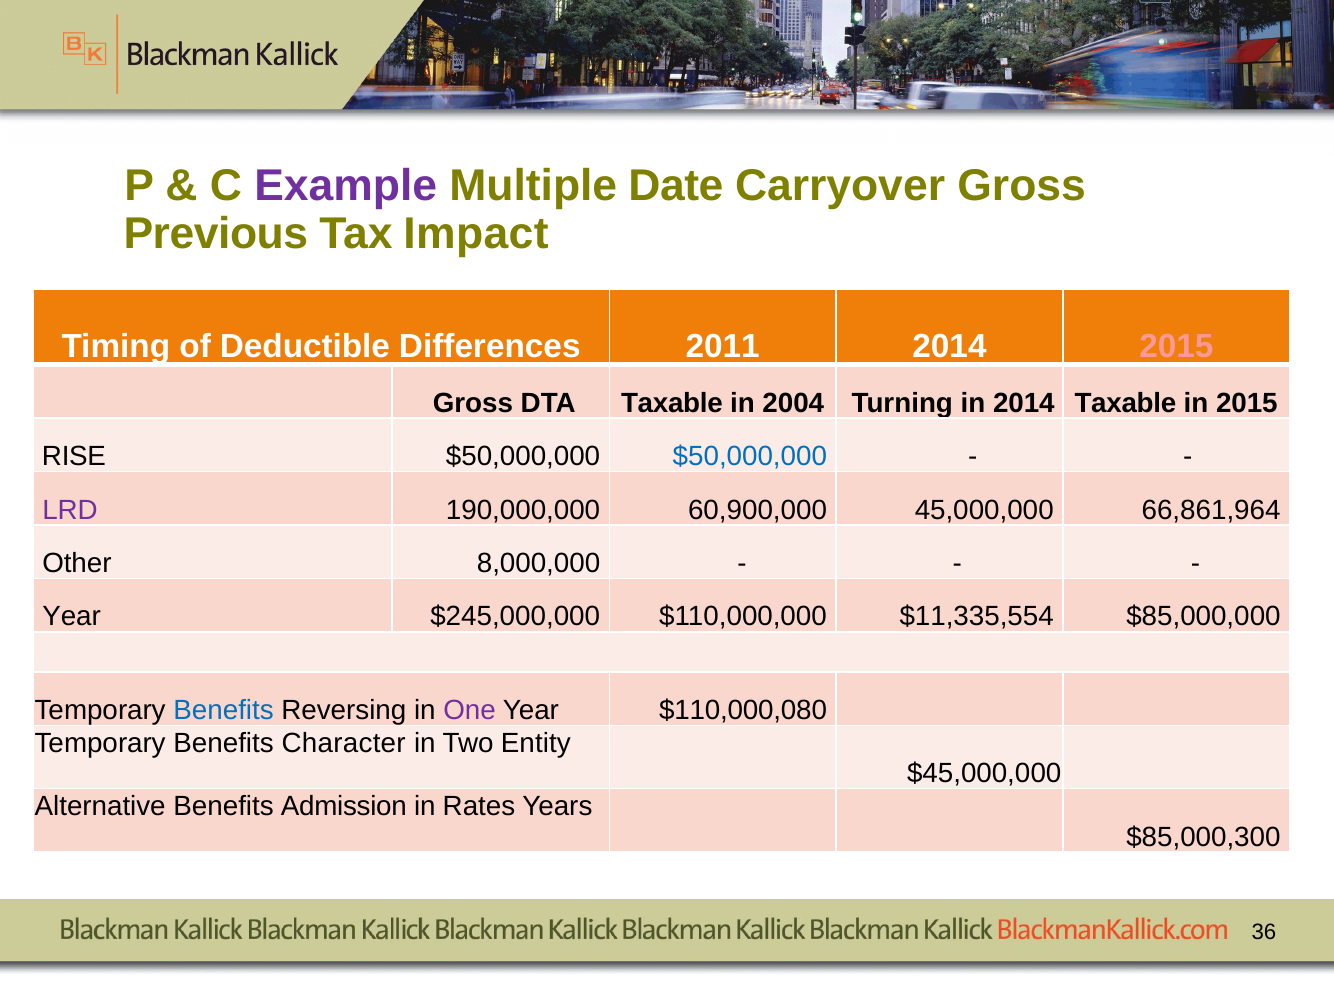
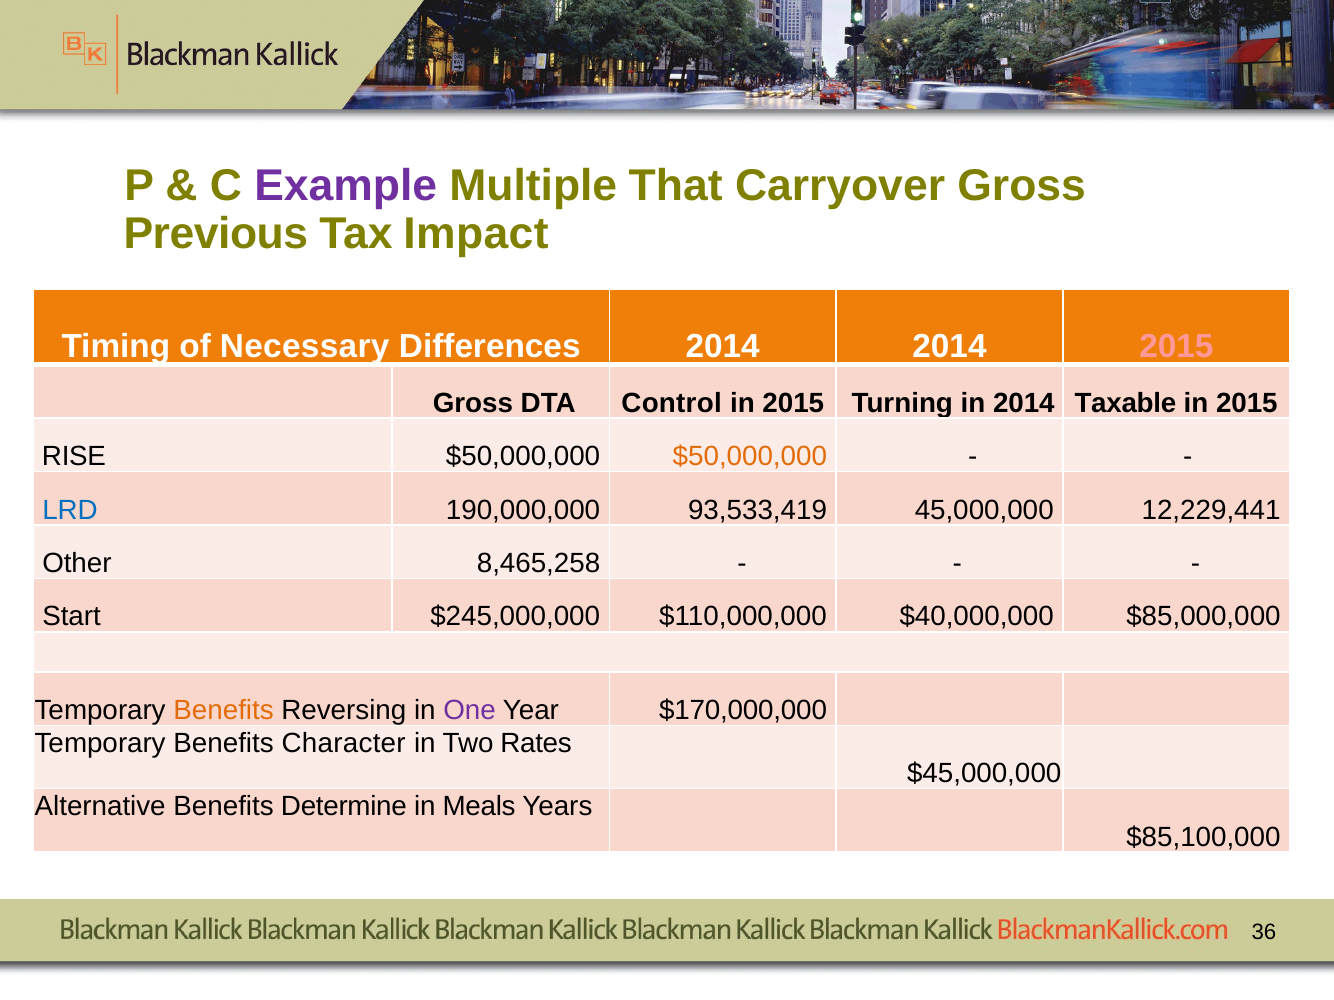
Date: Date -> That
Deductible: Deductible -> Necessary
Differences 2011: 2011 -> 2014
DTA Taxable: Taxable -> Control
2004 at (793, 403): 2004 -> 2015
$50,000,000 at (750, 457) colour: blue -> orange
LRD colour: purple -> blue
60,900,000: 60,900,000 -> 93,533,419
66,861,964: 66,861,964 -> 12,229,441
8,000,000: 8,000,000 -> 8,465,258
Year at (72, 617): Year -> Start
$11,335,554: $11,335,554 -> $40,000,000
Benefits at (224, 711) colour: blue -> orange
$110,000,080: $110,000,080 -> $170,000,000
Entity: Entity -> Rates
Admission: Admission -> Determine
Rates: Rates -> Meals
$85,000,300: $85,000,300 -> $85,100,000
